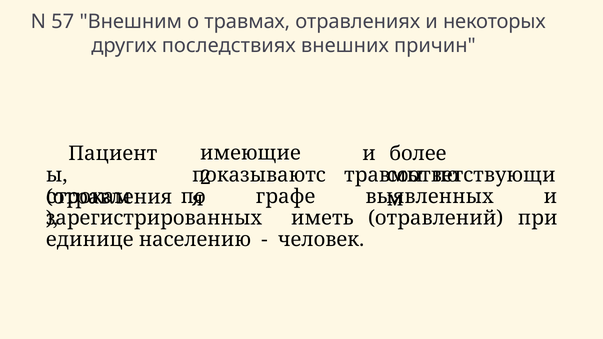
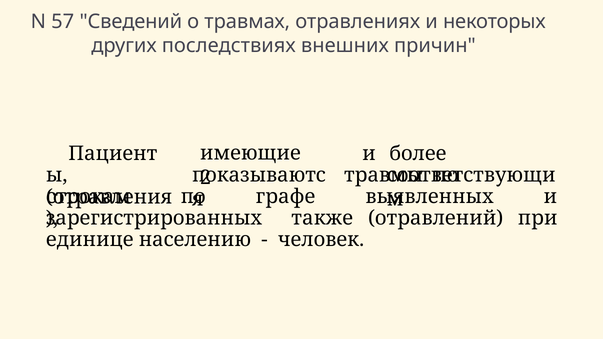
Внешним: Внешним -> Сведений
иметь: иметь -> также
